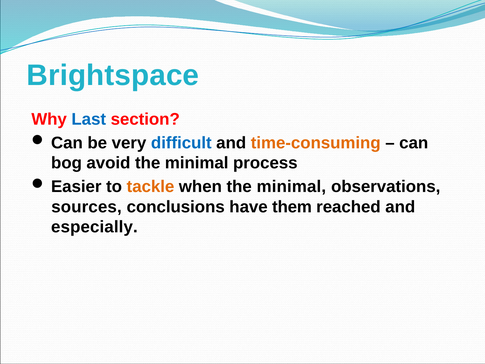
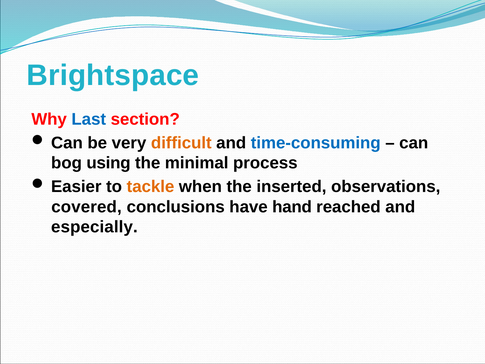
difficult colour: blue -> orange
time-consuming colour: orange -> blue
avoid: avoid -> using
when the minimal: minimal -> inserted
sources: sources -> covered
them: them -> hand
